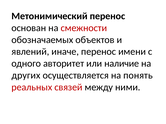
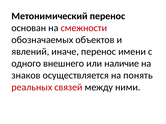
авторитет: авторитет -> внешнего
других: других -> знаков
